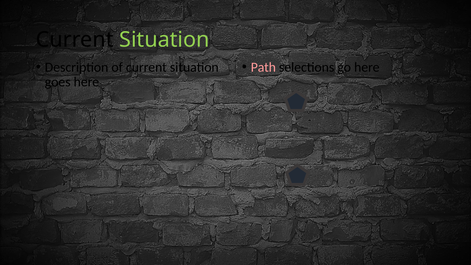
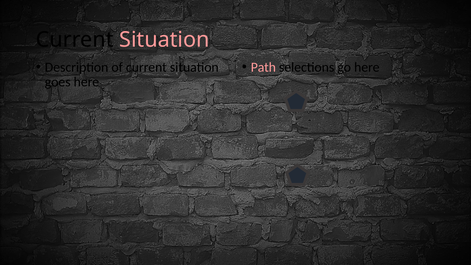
Situation at (164, 40) colour: light green -> pink
